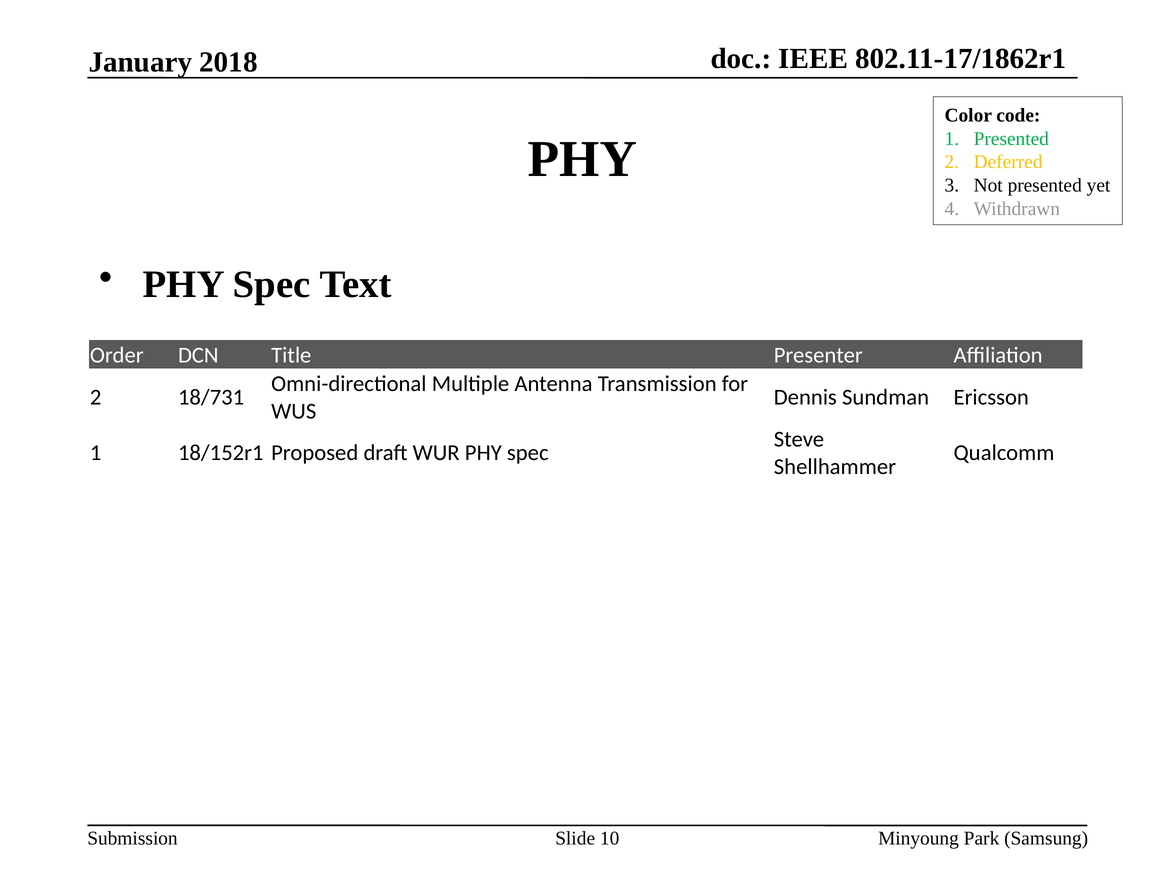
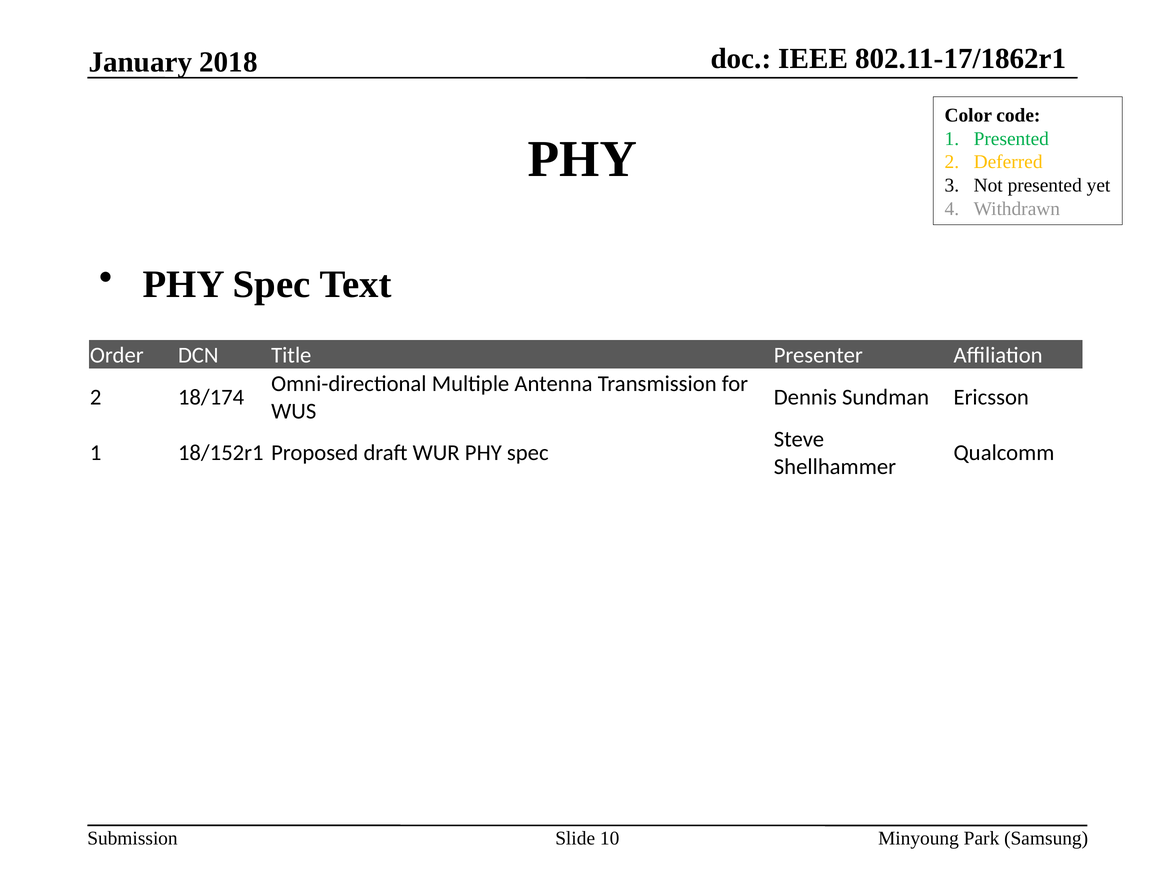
18/731: 18/731 -> 18/174
